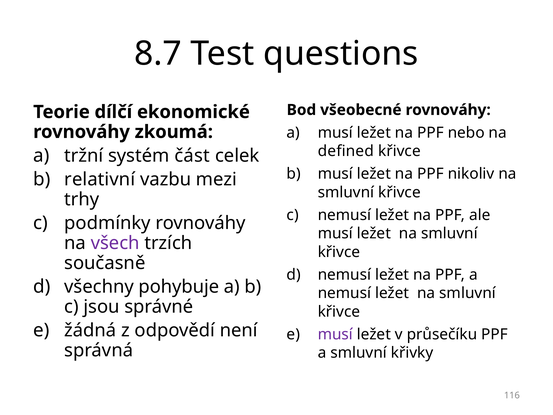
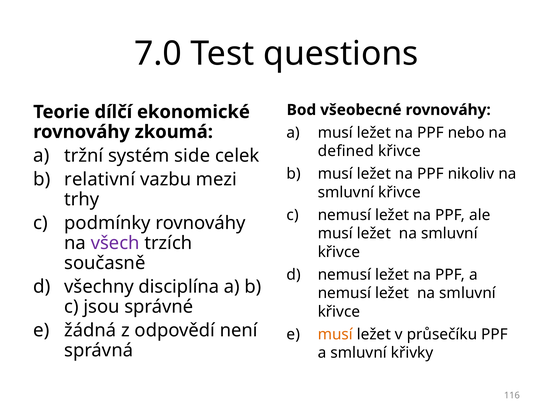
8.7: 8.7 -> 7.0
část: část -> side
pohybuje: pohybuje -> disciplína
musí at (335, 334) colour: purple -> orange
